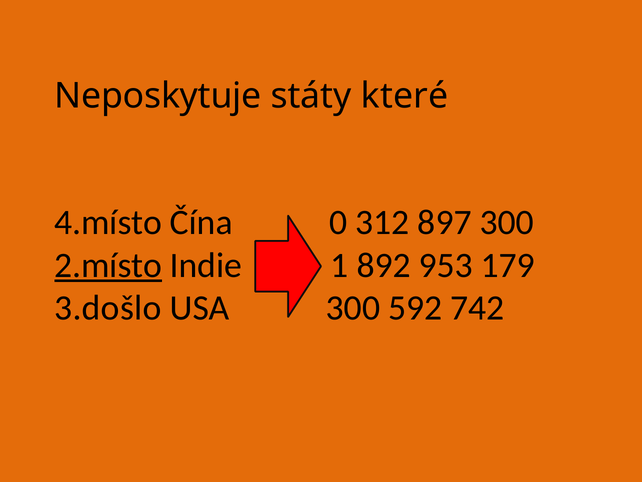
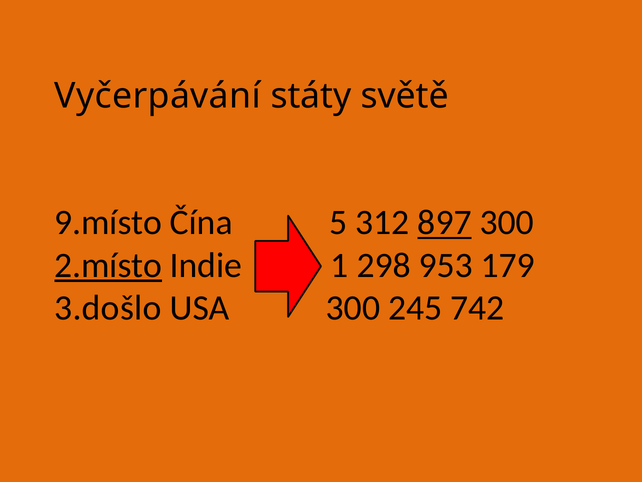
Neposkytuje: Neposkytuje -> Vyčerpávání
které: které -> světě
4.místo: 4.místo -> 9.místo
0: 0 -> 5
897 underline: none -> present
892: 892 -> 298
592: 592 -> 245
